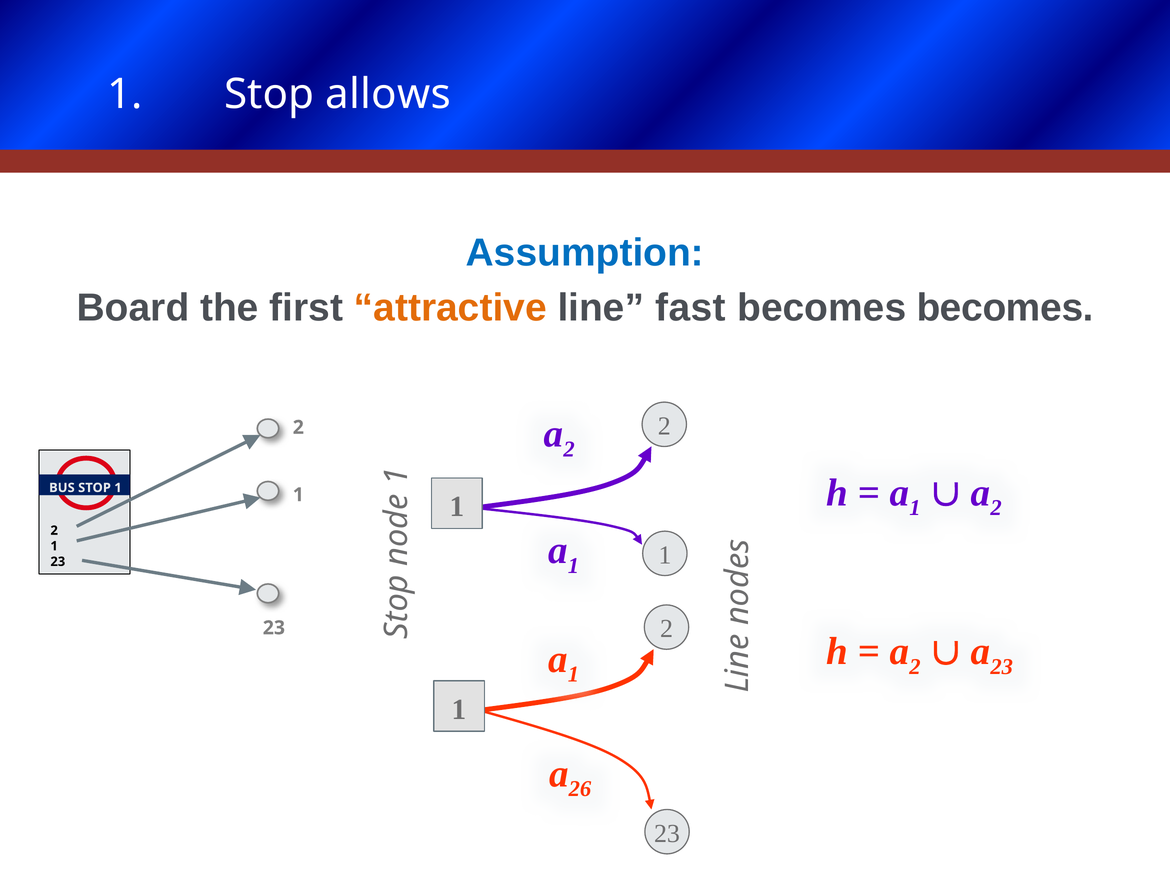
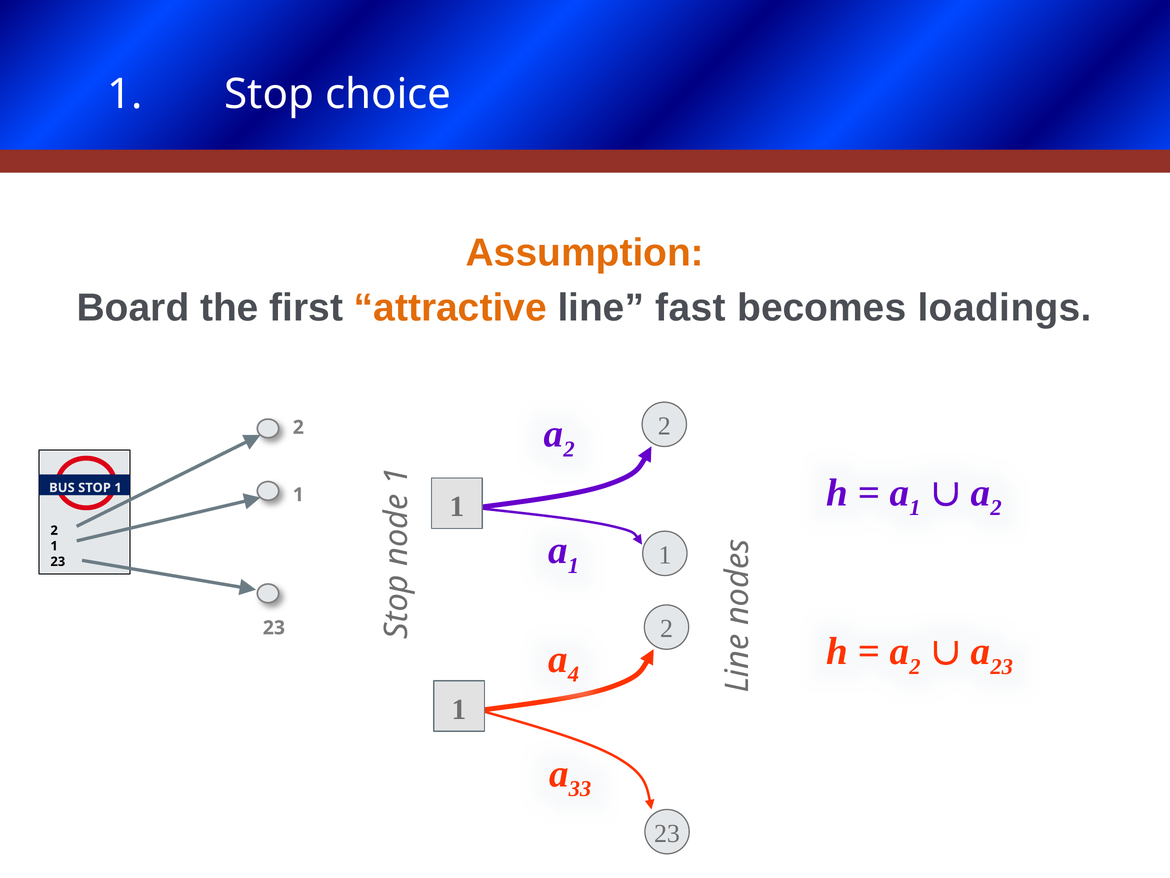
allows: allows -> choice
Assumption colour: blue -> orange
becomes becomes: becomes -> loadings
1 at (573, 674): 1 -> 4
26: 26 -> 33
